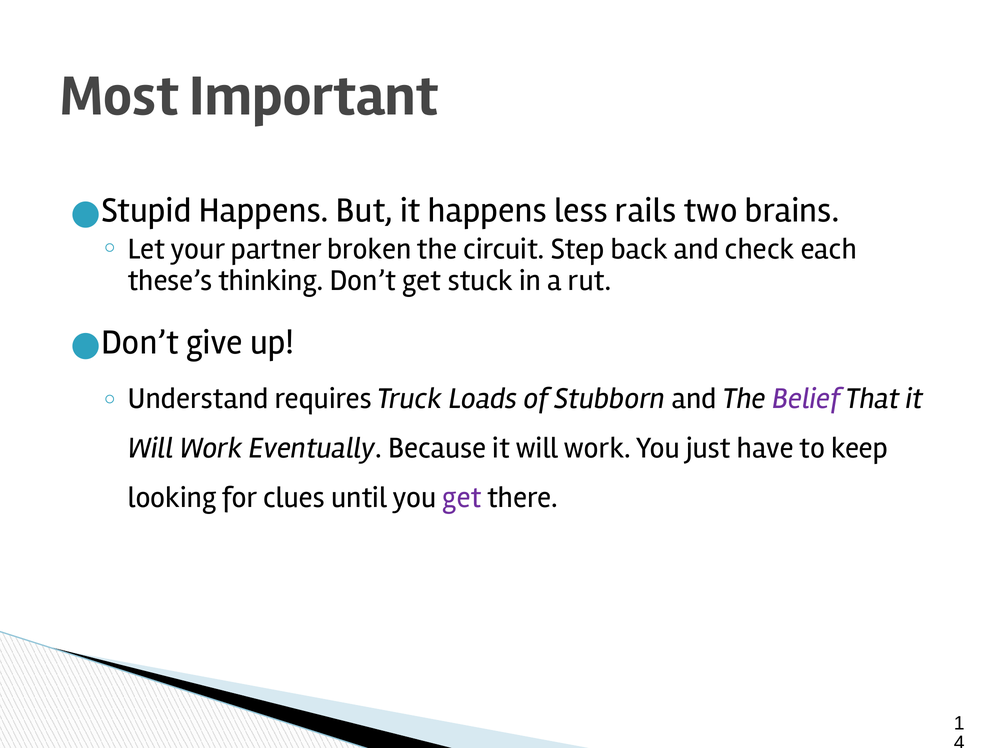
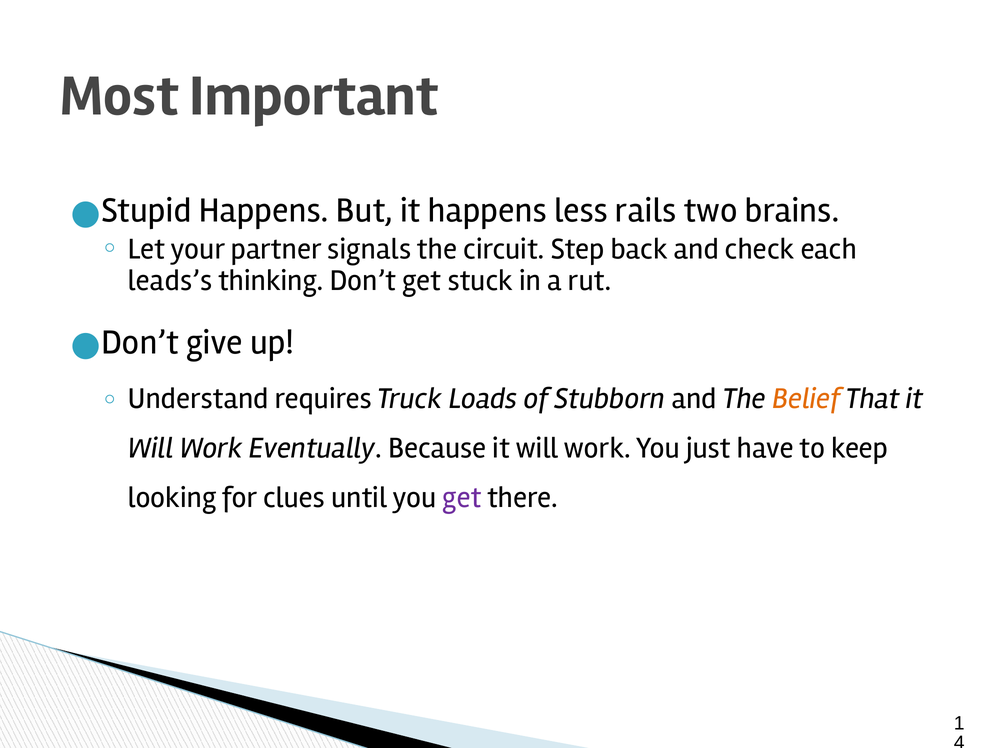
broken: broken -> signals
these’s: these’s -> leads’s
Belief colour: purple -> orange
